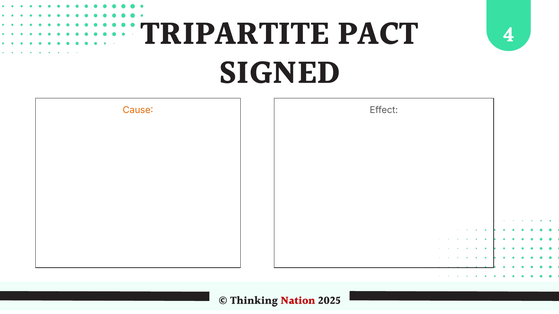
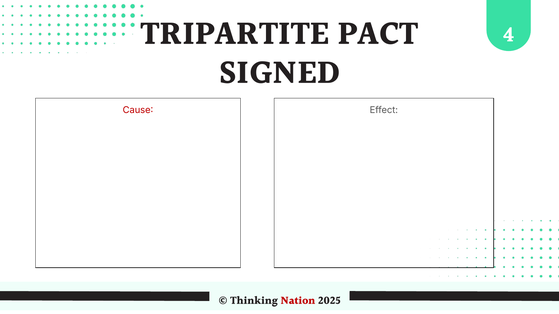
Cause colour: orange -> red
